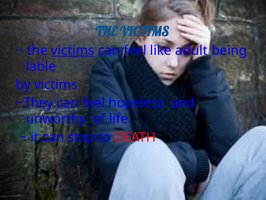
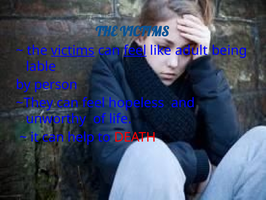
feel at (135, 50) underline: none -> present
by victims: victims -> person
stop: stop -> help
